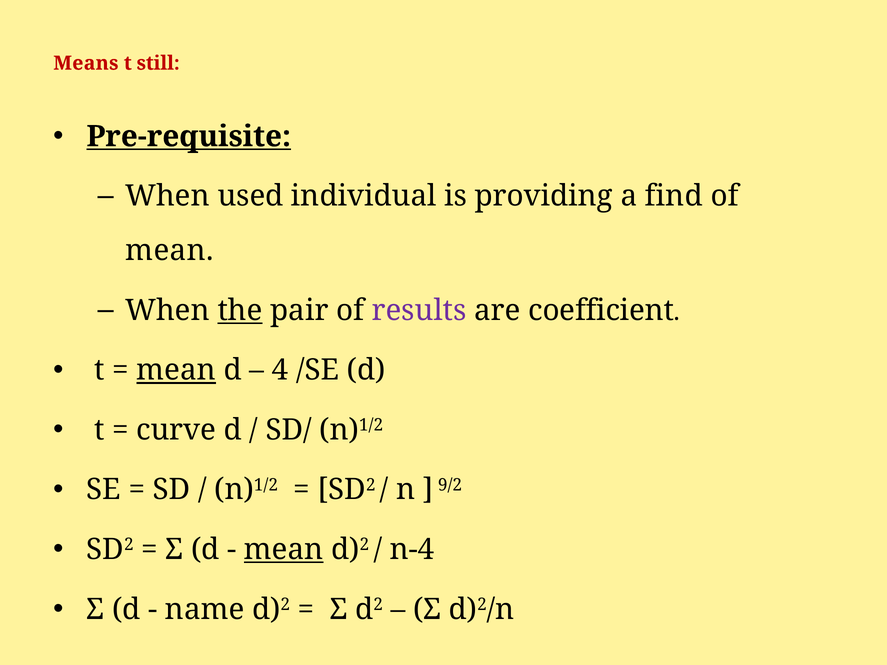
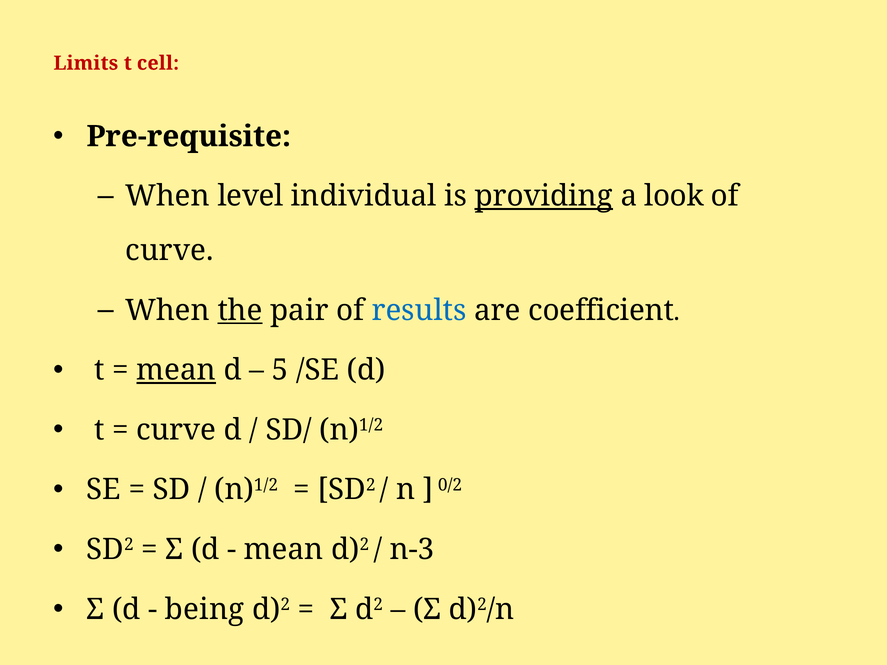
Means: Means -> Limits
still: still -> cell
Pre-requisite underline: present -> none
used: used -> level
providing underline: none -> present
find: find -> look
mean at (170, 251): mean -> curve
results colour: purple -> blue
4: 4 -> 5
9/2: 9/2 -> 0/2
mean at (284, 550) underline: present -> none
n-4: n-4 -> n-3
name: name -> being
